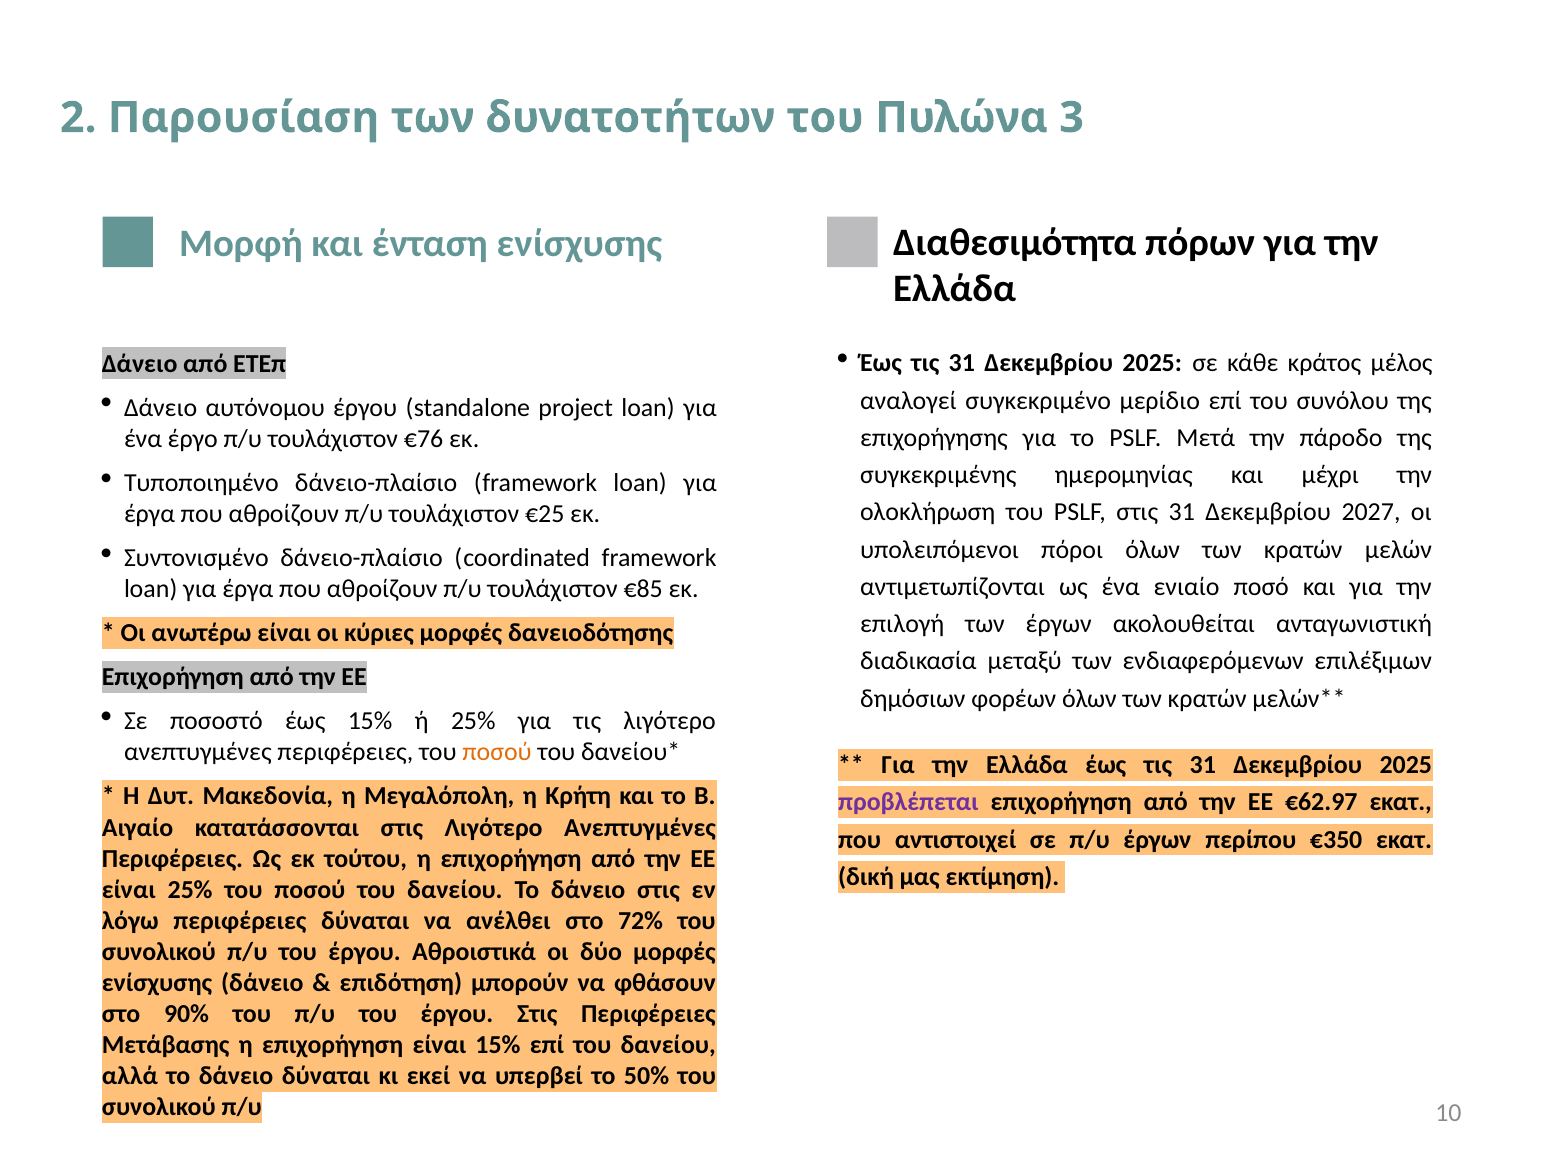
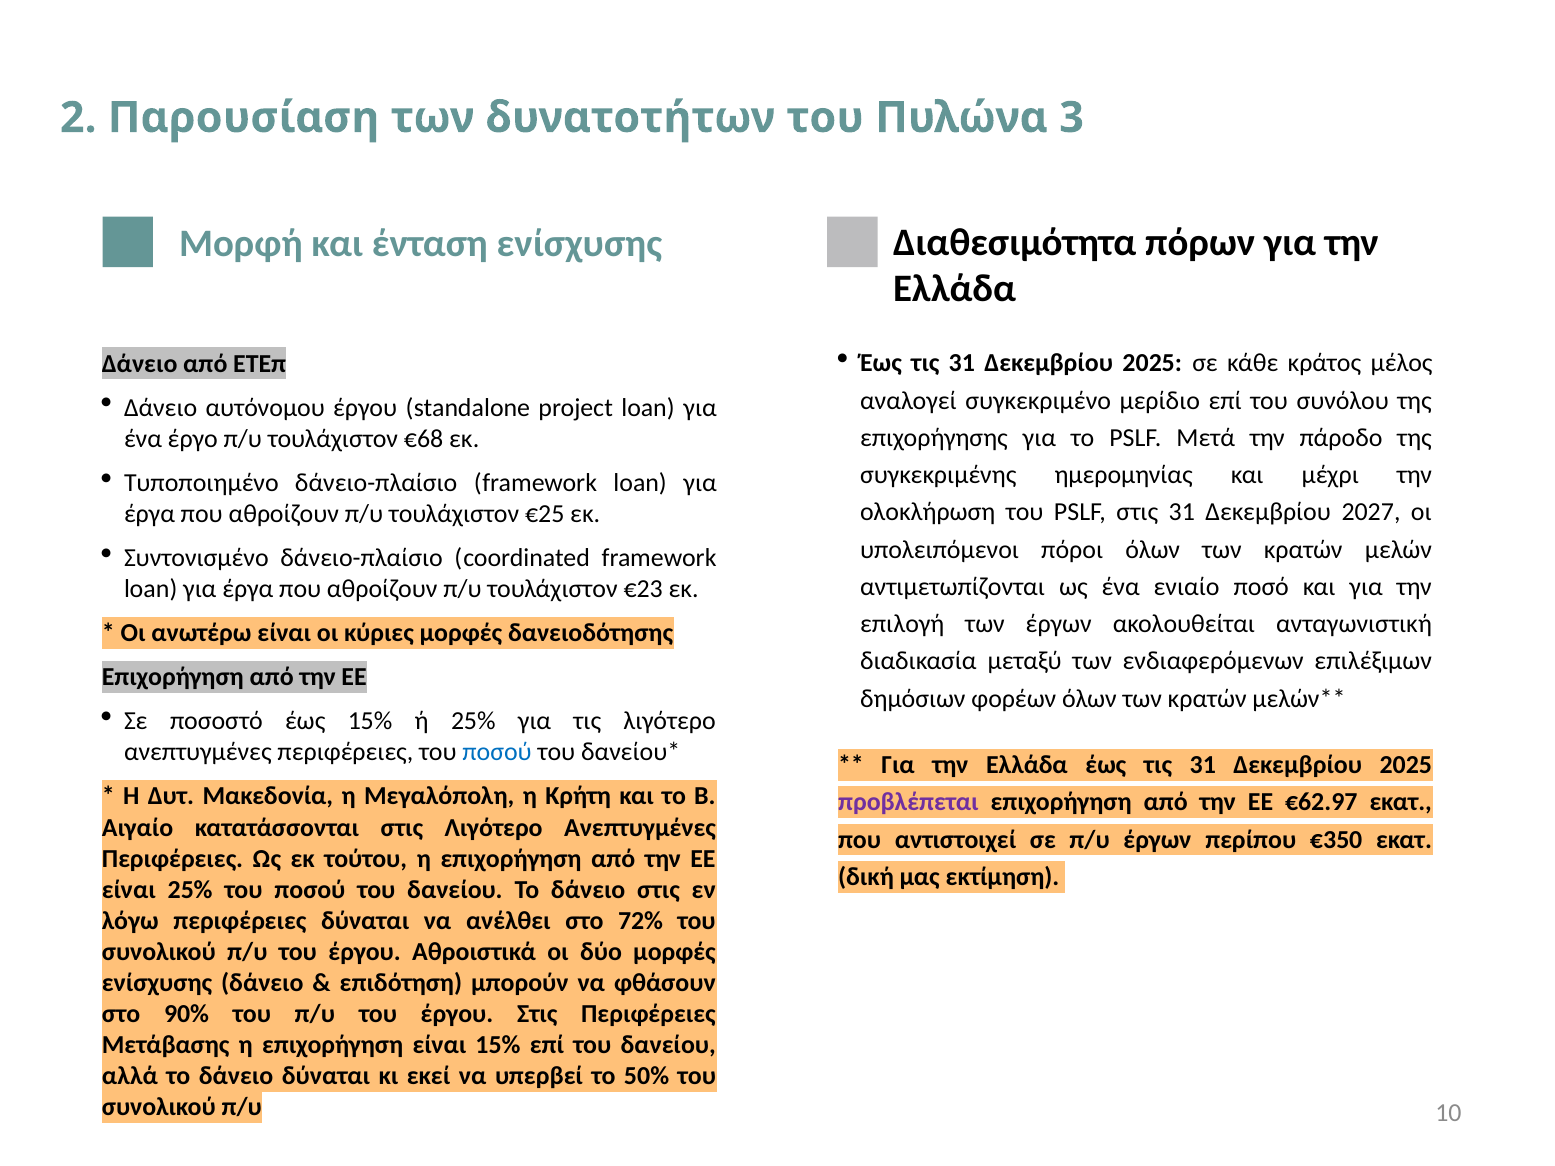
€76: €76 -> €68
€85: €85 -> €23
ποσού at (497, 752) colour: orange -> blue
